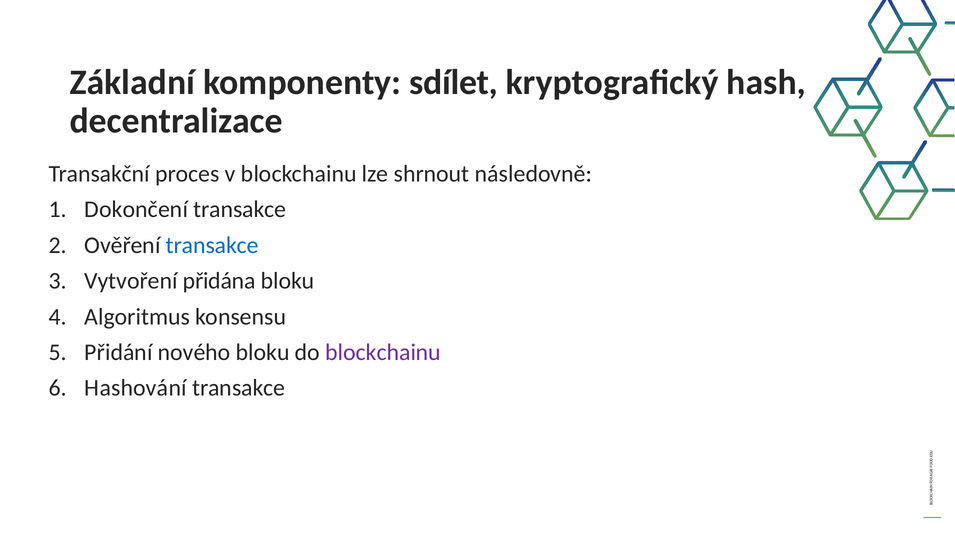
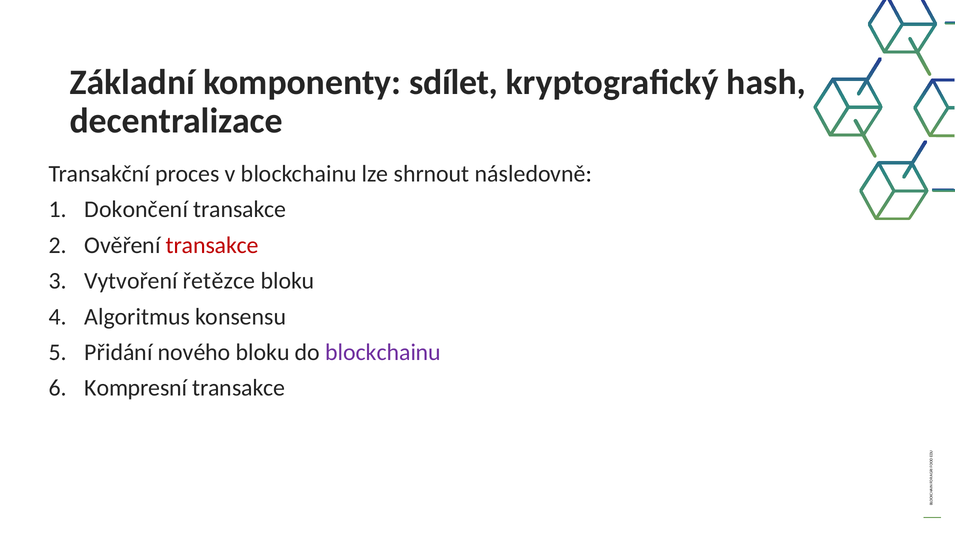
transakce at (212, 245) colour: blue -> red
přidána: přidána -> řetězce
Hashování: Hashování -> Kompresní
